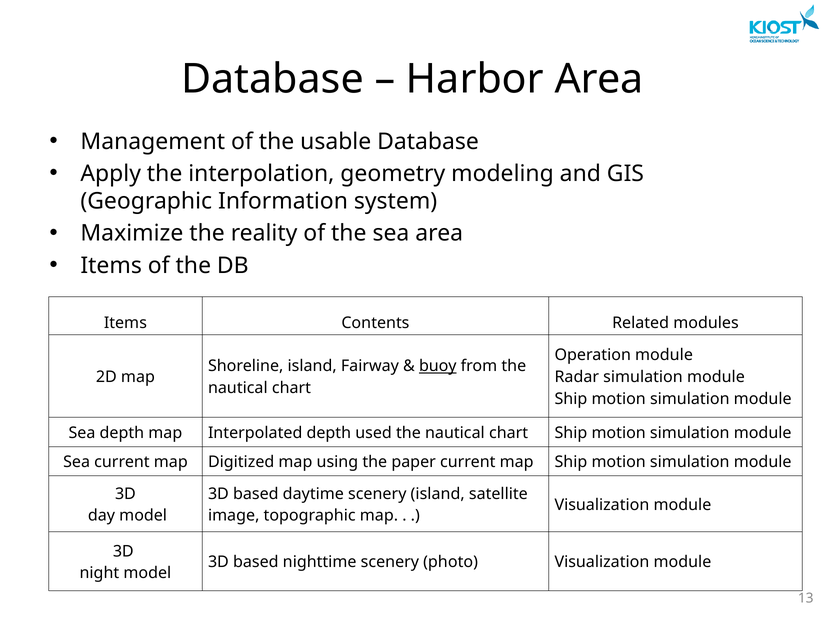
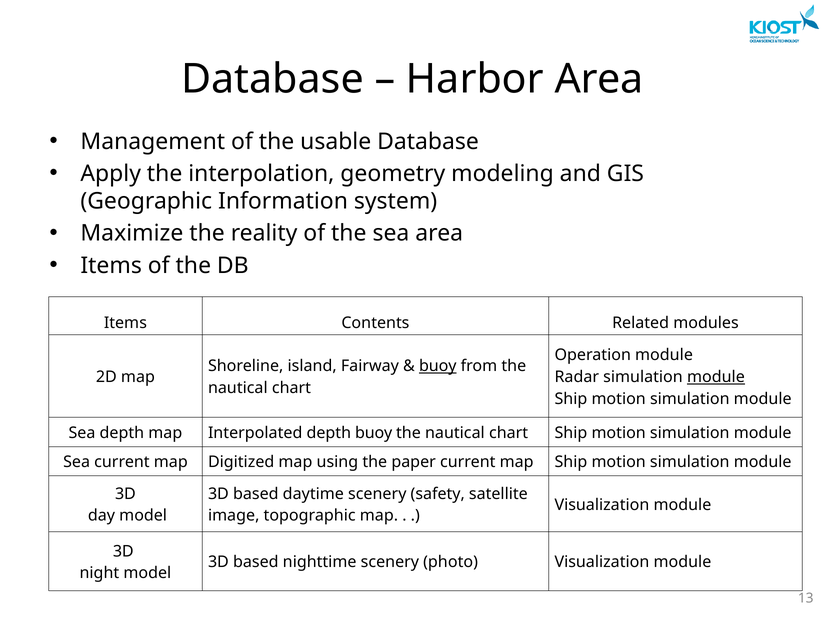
module at (716, 377) underline: none -> present
depth used: used -> buoy
scenery island: island -> safety
